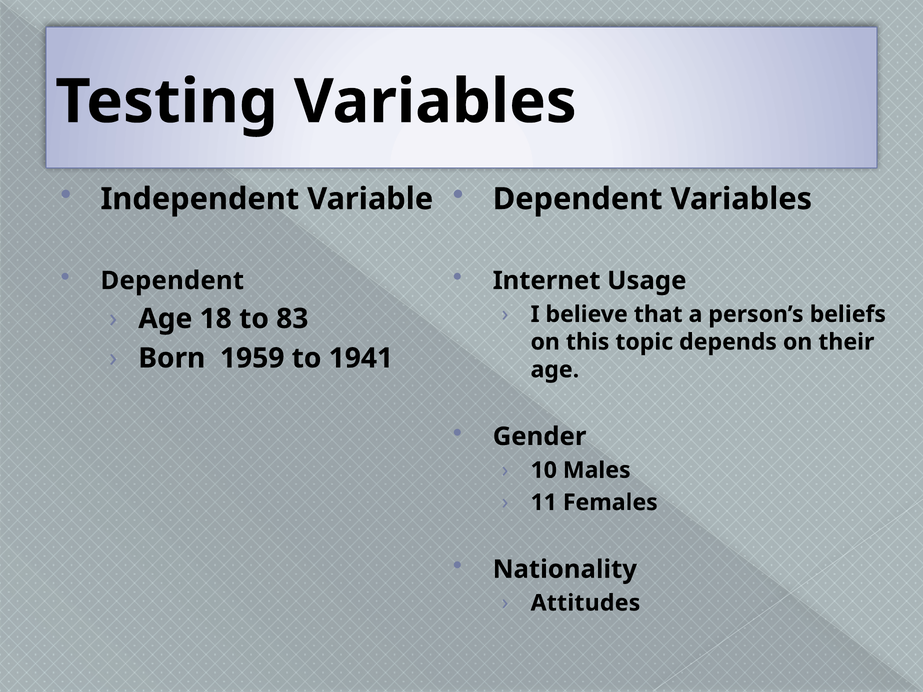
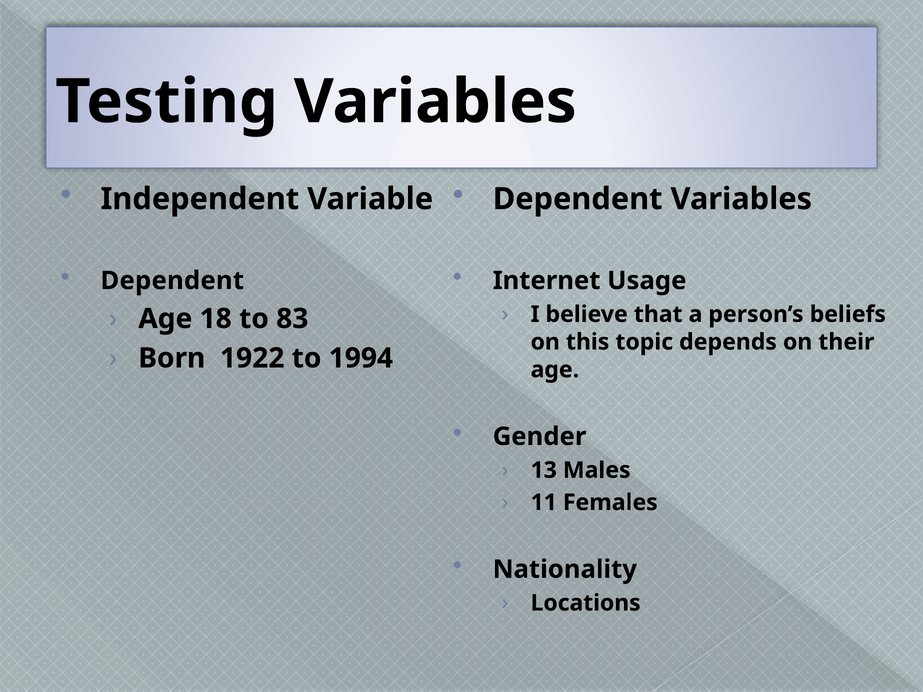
1959: 1959 -> 1922
1941: 1941 -> 1994
10: 10 -> 13
Attitudes: Attitudes -> Locations
